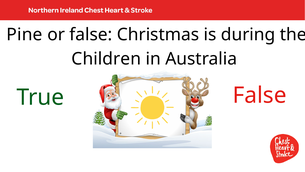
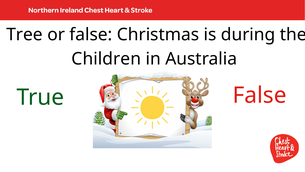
Pine: Pine -> Tree
